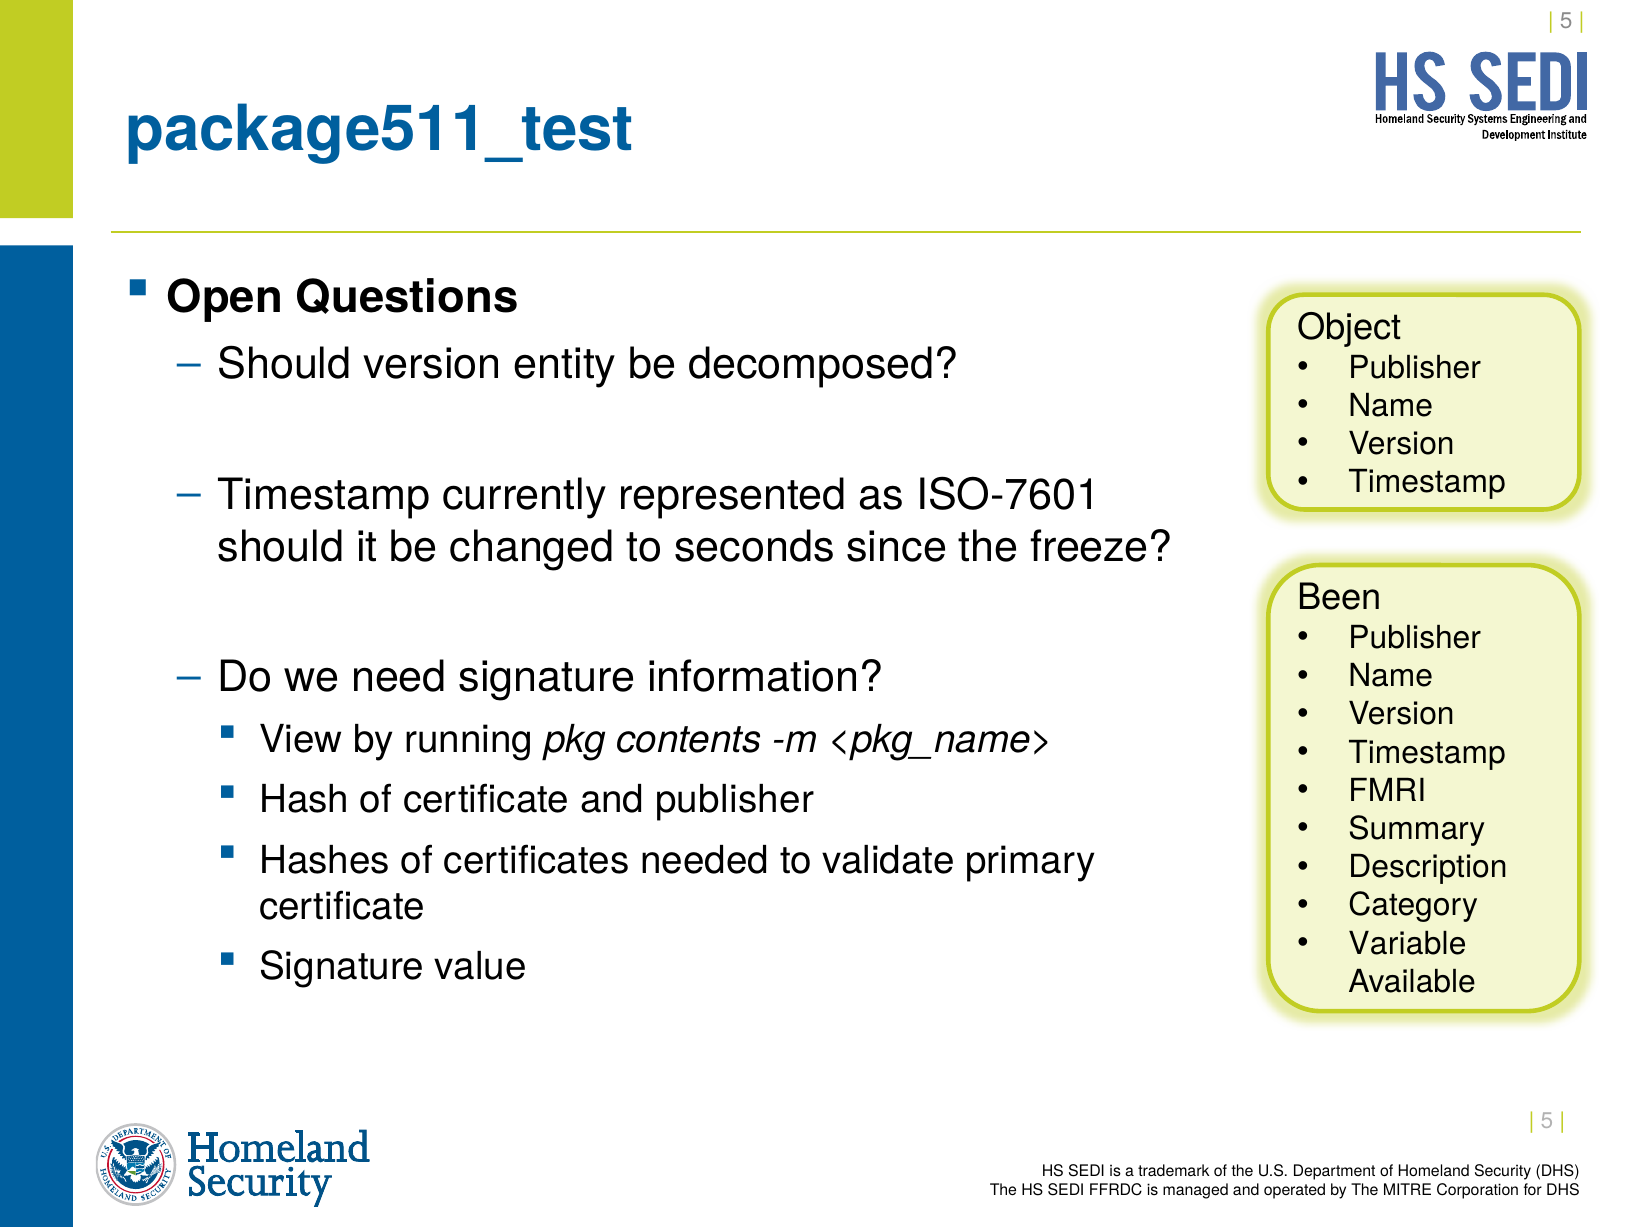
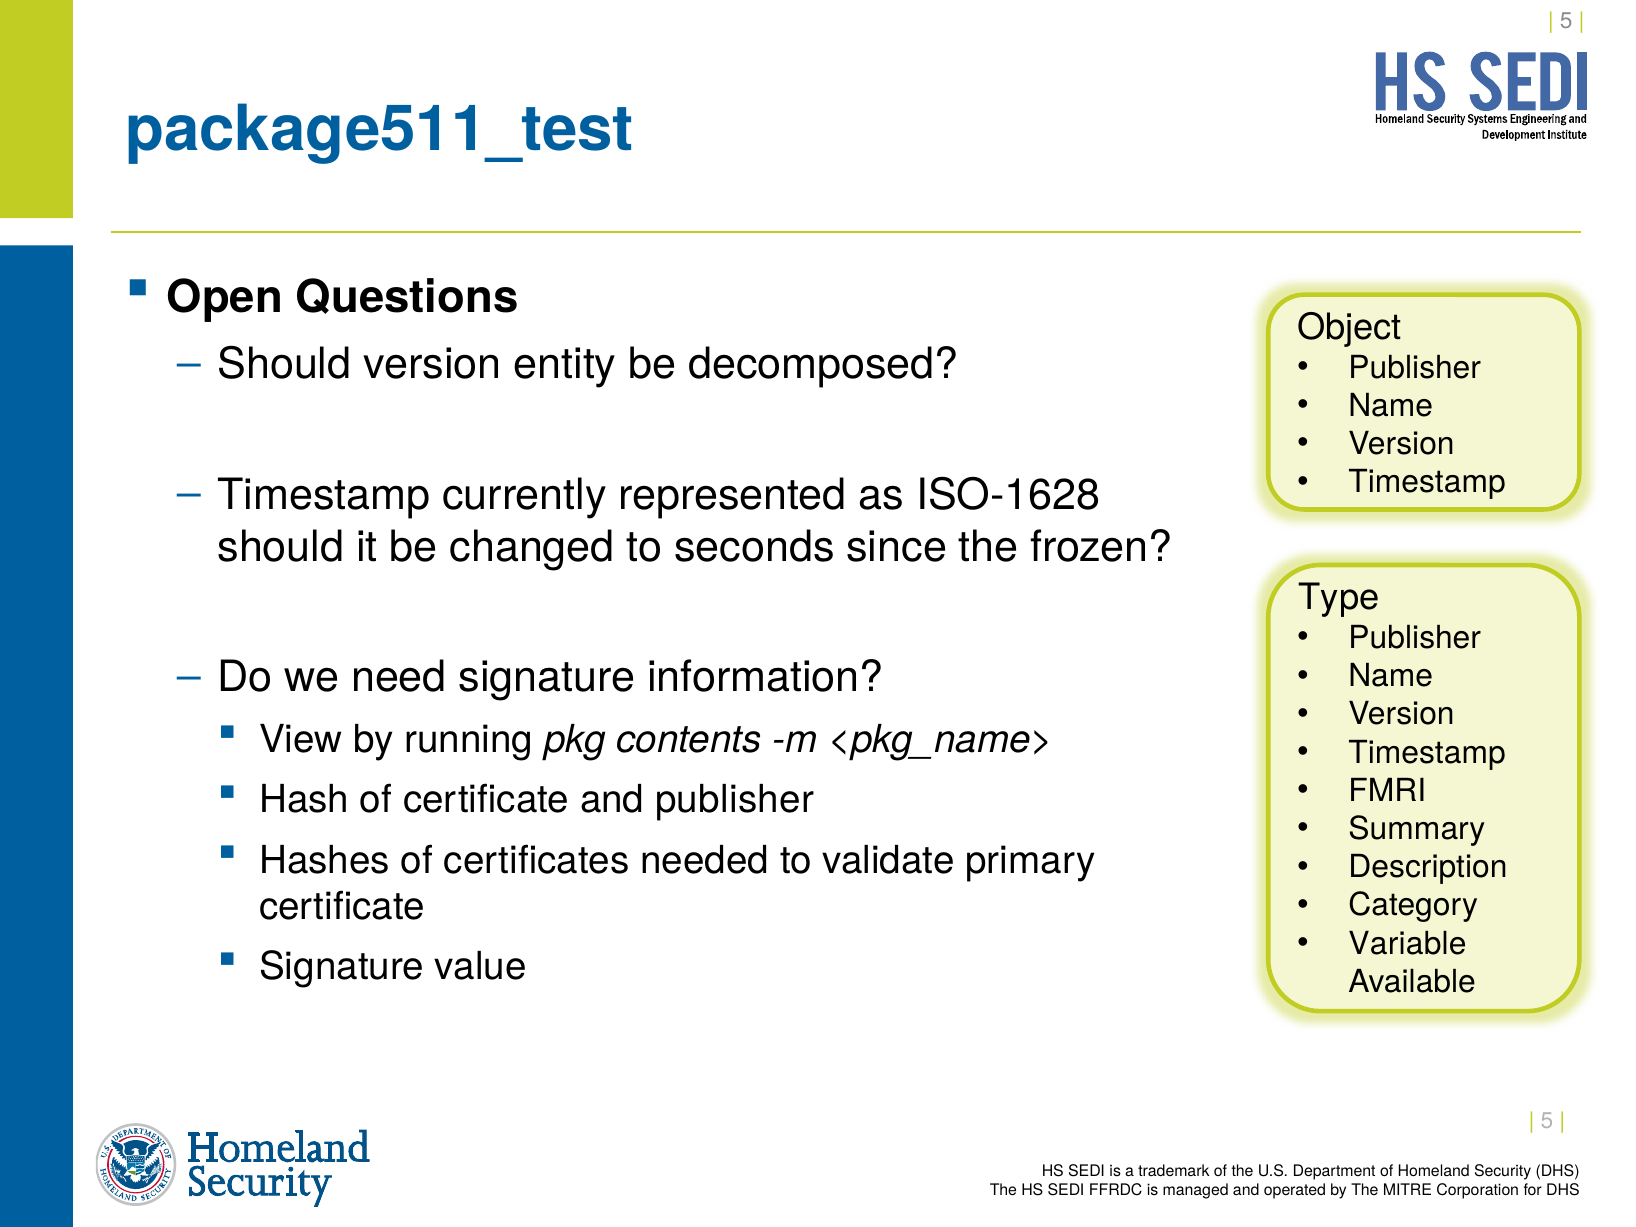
ISO-7601: ISO-7601 -> ISO-1628
freeze: freeze -> frozen
Been: Been -> Type
